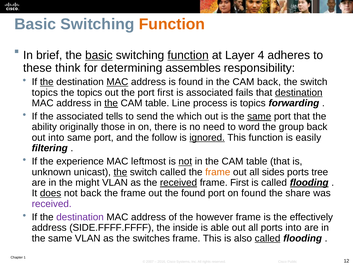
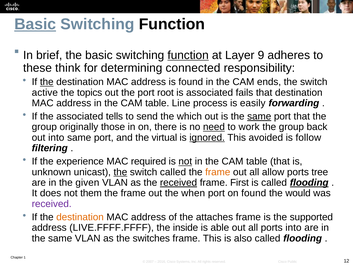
Basic at (35, 24) underline: none -> present
Function at (172, 24) colour: orange -> black
basic at (99, 55) underline: present -> none
4: 4 -> 9
assembles: assembles -> connected
MAC at (117, 82) underline: present -> none
CAM back: back -> ends
topics at (45, 92): topics -> active
port first: first -> root
destination at (299, 92) underline: present -> none
the at (111, 103) underline: present -> none
is topics: topics -> easily
ability at (44, 127): ability -> group
need underline: none -> present
word: word -> work
follow: follow -> virtual
This function: function -> avoided
easily: easily -> follow
leftmost: leftmost -> required
sides: sides -> allow
might: might -> given
does underline: present -> none
not back: back -> them
the found: found -> when
share: share -> would
destination at (80, 217) colour: purple -> orange
however: however -> attaches
effectively: effectively -> supported
SIDE.FFFF.FFFF: SIDE.FFFF.FFFF -> LIVE.FFFF.FFFF
called at (268, 238) underline: present -> none
